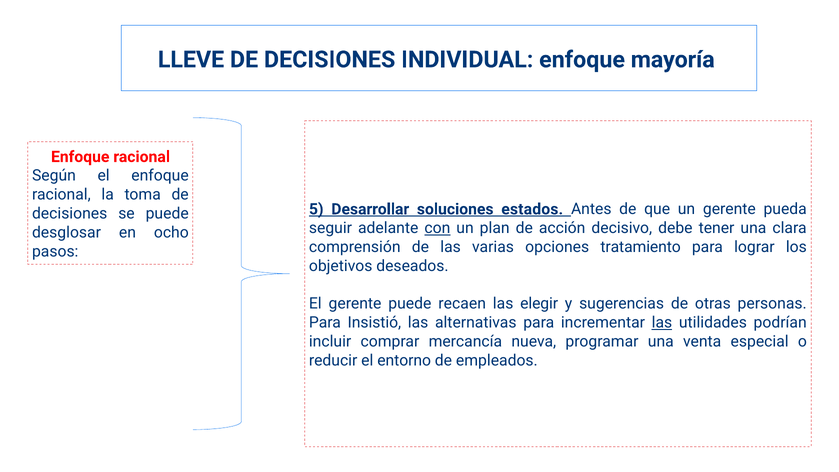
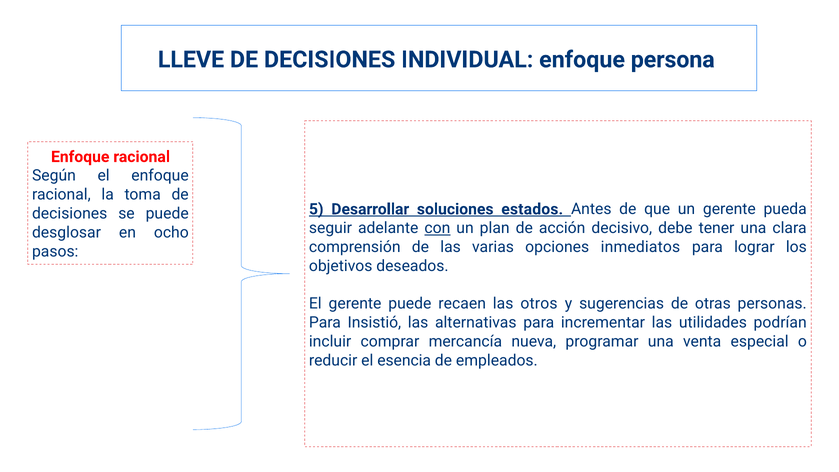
mayoría: mayoría -> persona
tratamiento: tratamiento -> inmediatos
elegir: elegir -> otros
las at (662, 323) underline: present -> none
entorno: entorno -> esencia
